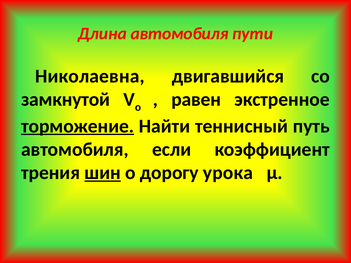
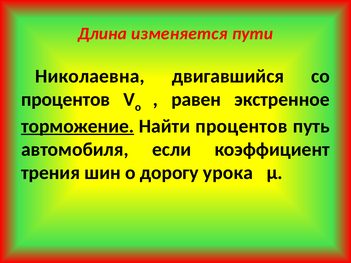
Длина автомобиля: автомобиля -> изменяется
замкнутой at (66, 100): замкнутой -> процентов
Найти теннисный: теннисный -> процентов
шин underline: present -> none
